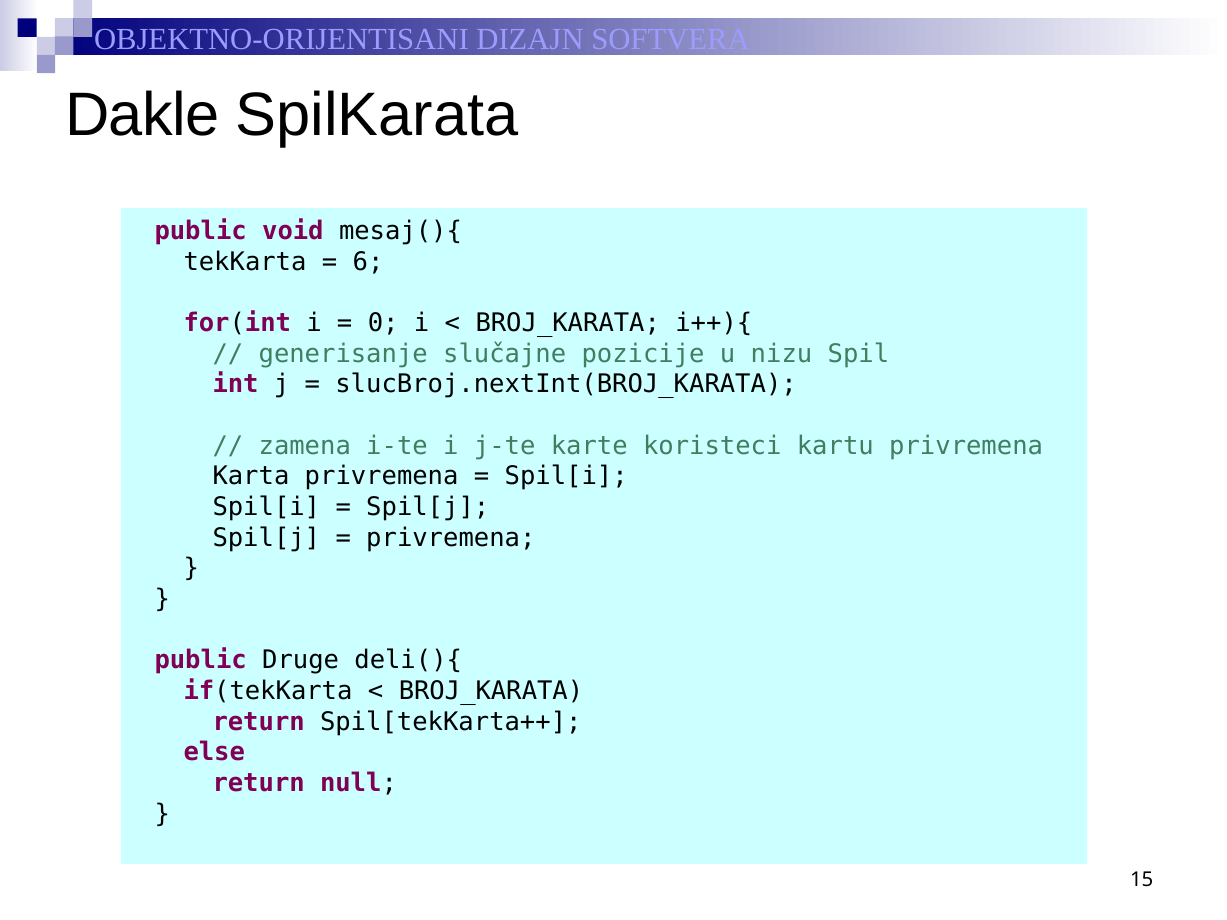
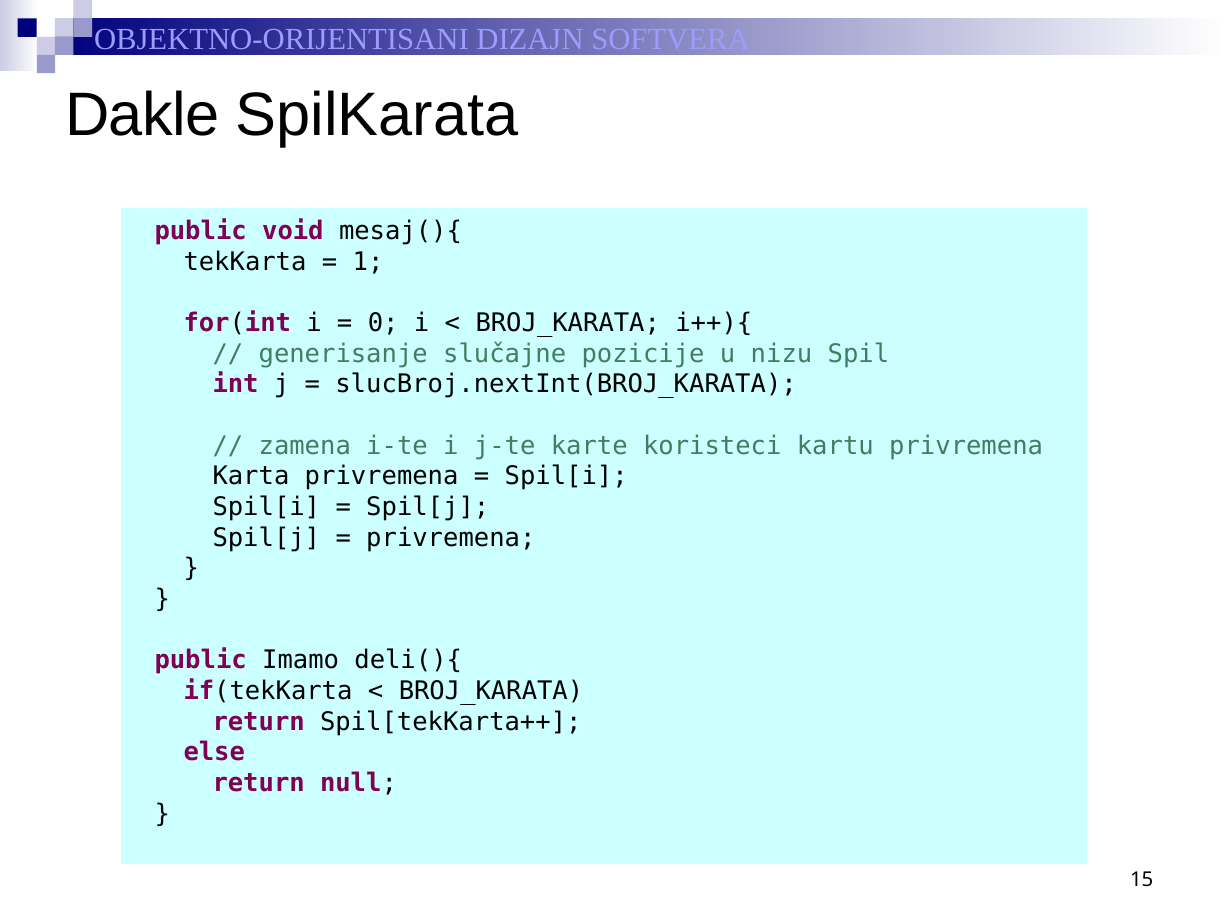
6: 6 -> 1
Druge: Druge -> Imamo
